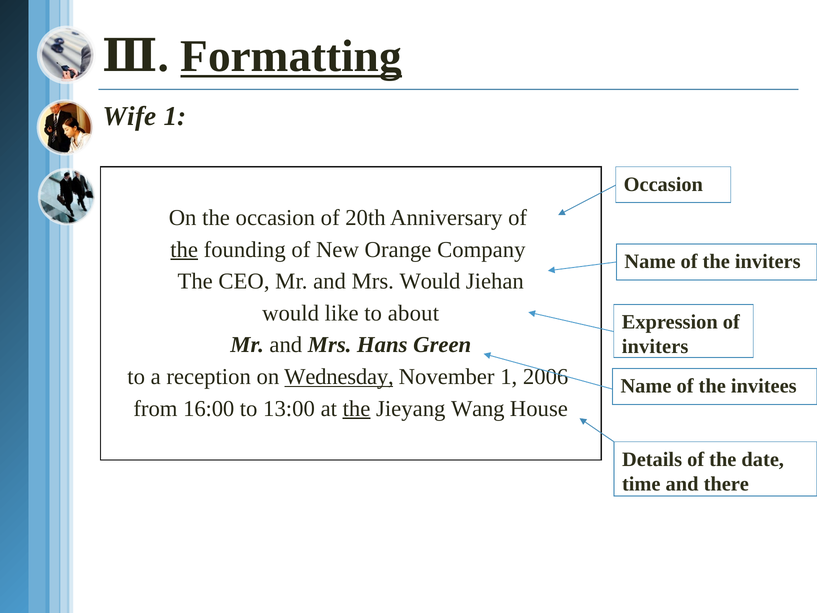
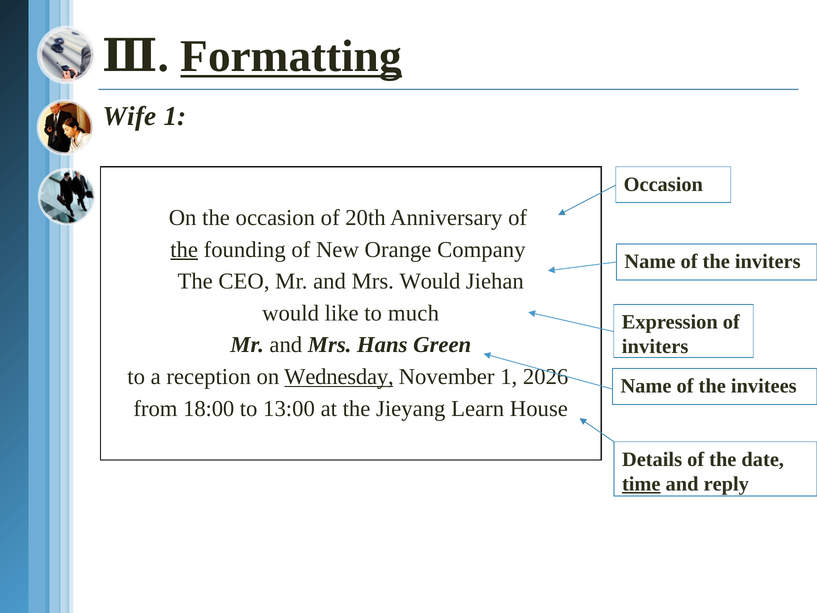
about: about -> much
2006: 2006 -> 2026
16:00: 16:00 -> 18:00
the at (357, 408) underline: present -> none
Wang: Wang -> Learn
time underline: none -> present
there: there -> reply
